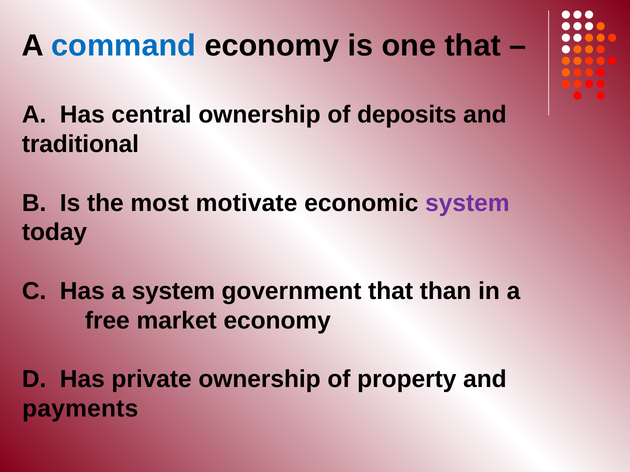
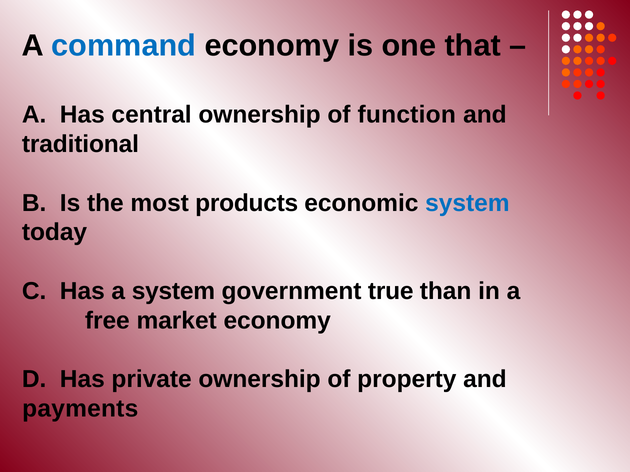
deposits: deposits -> function
motivate: motivate -> products
system at (467, 203) colour: purple -> blue
government that: that -> true
